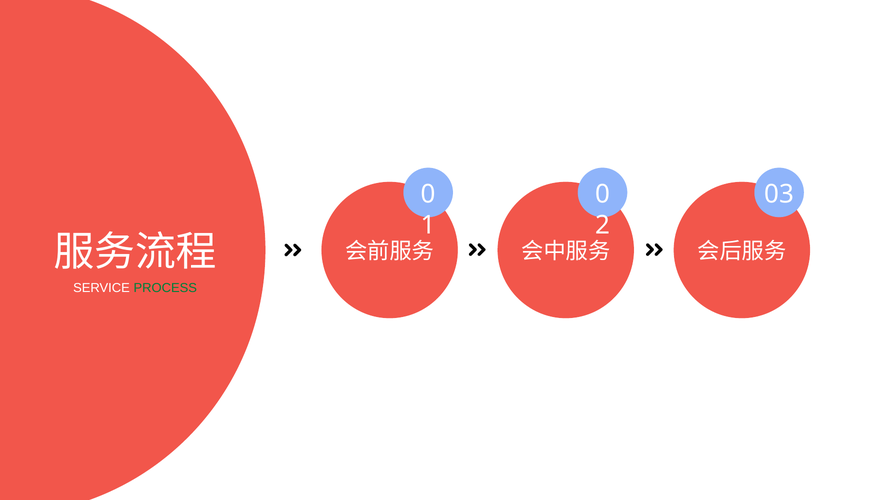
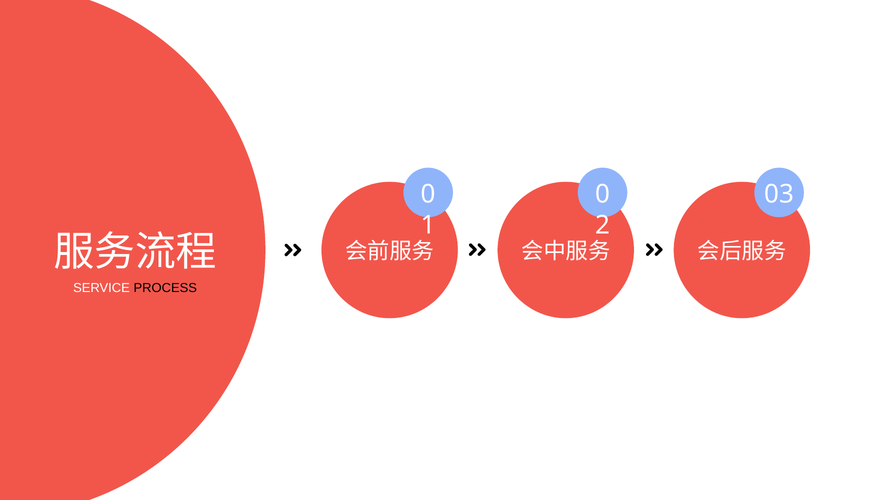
PROCESS colour: green -> black
